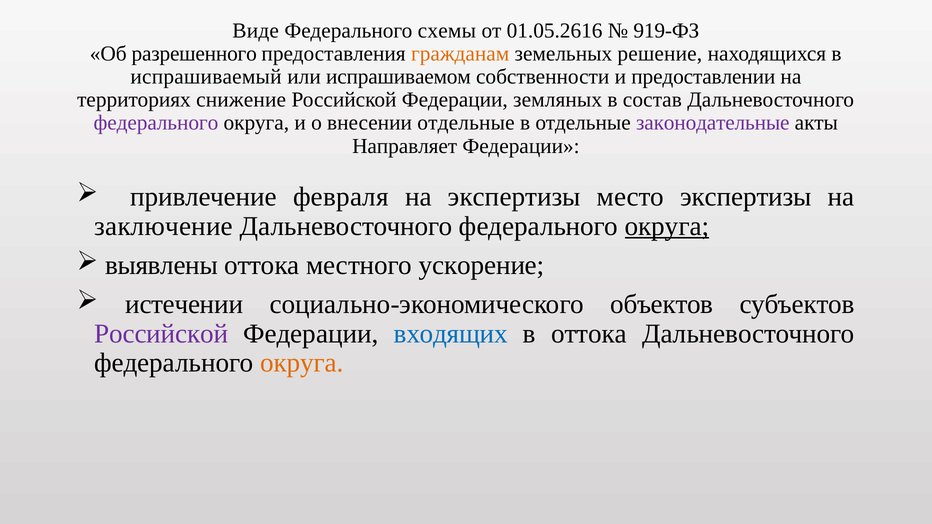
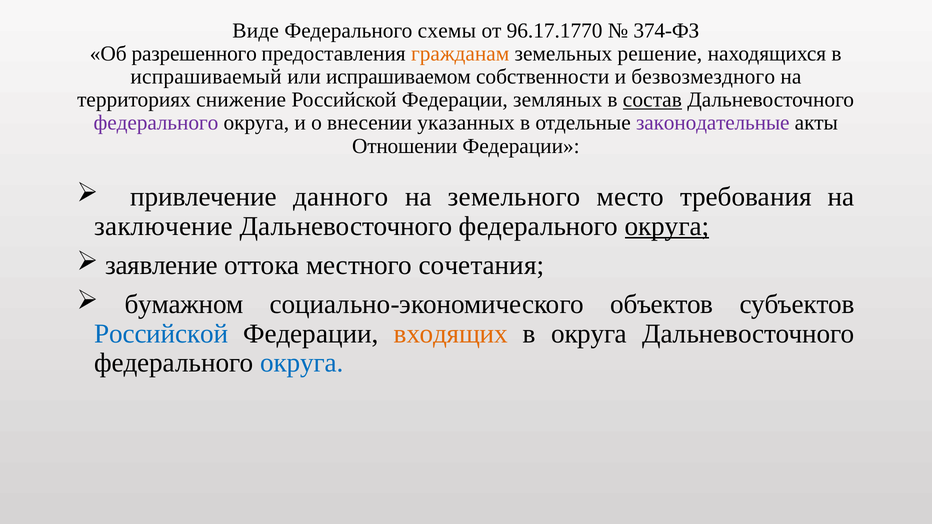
01.05.2616: 01.05.2616 -> 96.17.1770
919-ФЗ: 919-ФЗ -> 374-ФЗ
предоставлении: предоставлении -> безвозмездного
состав underline: none -> present
внесении отдельные: отдельные -> указанных
Направляет: Направляет -> Отношении
февраля: февраля -> данного
на экспертизы: экспертизы -> земельного
место экспертизы: экспертизы -> требования
выявлены: выявлены -> заявление
ускорение: ускорение -> сочетания
истечении: истечении -> бумажном
Российской at (161, 334) colour: purple -> blue
входящих colour: blue -> orange
в оттока: оттока -> округа
округа at (302, 363) colour: orange -> blue
